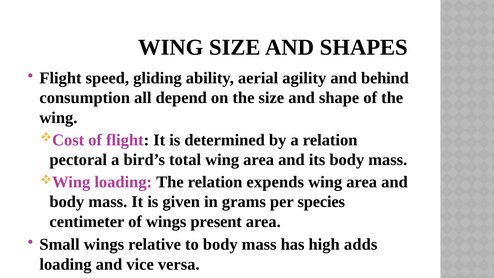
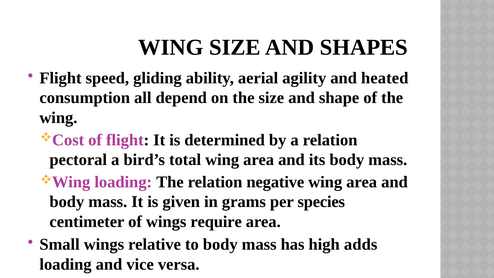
behind: behind -> heated
expends: expends -> negative
present: present -> require
